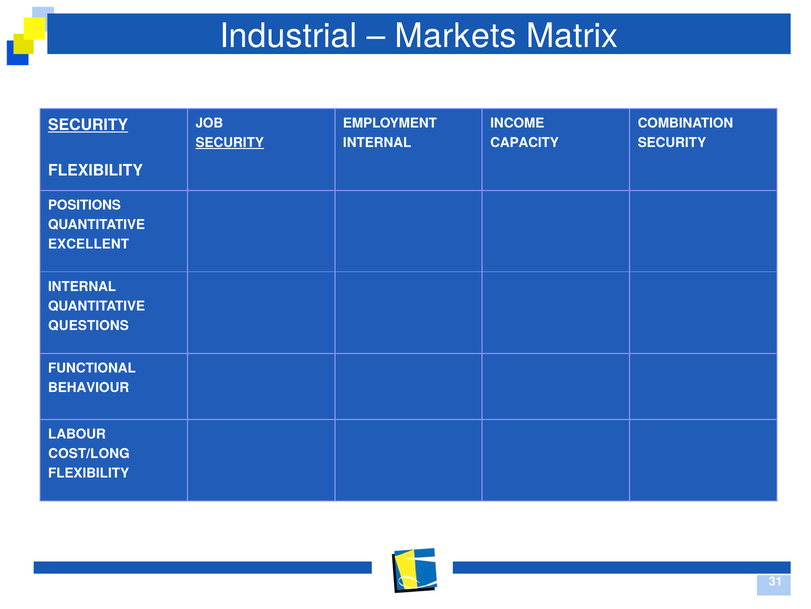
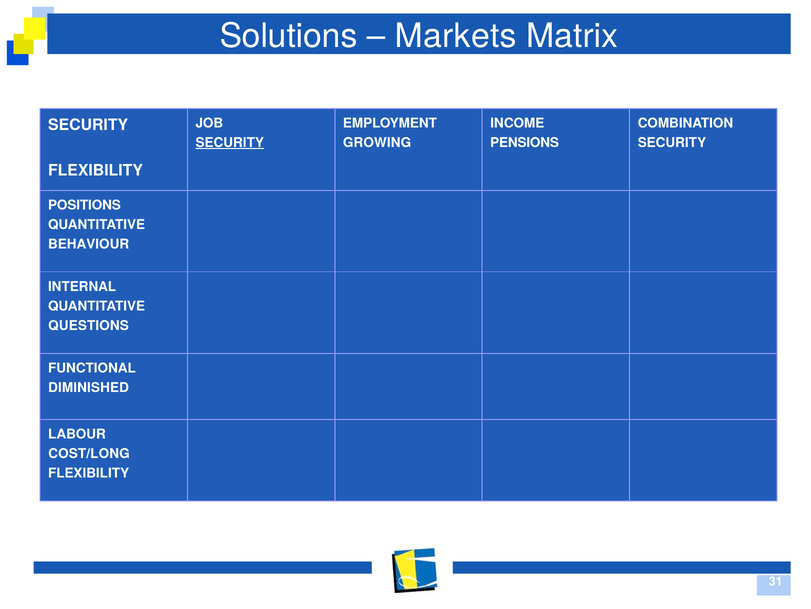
Industrial: Industrial -> Solutions
SECURITY at (88, 125) underline: present -> none
INTERNAL at (377, 142): INTERNAL -> GROWING
CAPACITY: CAPACITY -> PENSIONS
EXCELLENT: EXCELLENT -> BEHAVIOUR
BEHAVIOUR: BEHAVIOUR -> DIMINISHED
